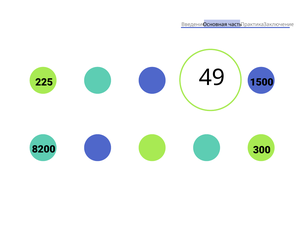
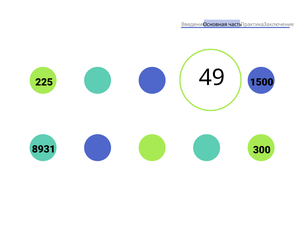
8200: 8200 -> 8931
